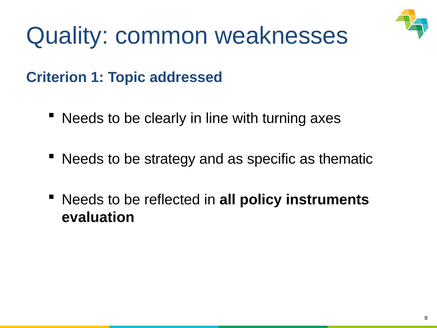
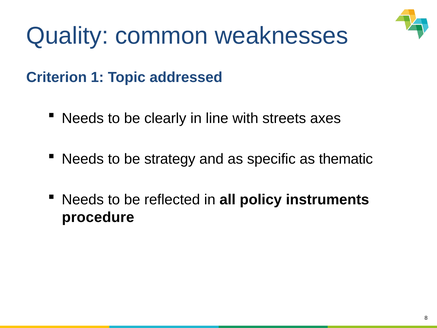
turning: turning -> streets
evaluation: evaluation -> procedure
